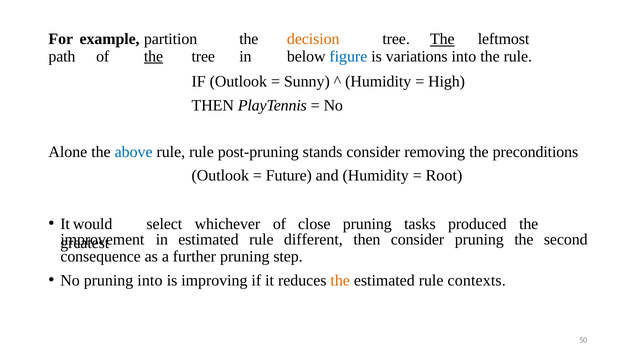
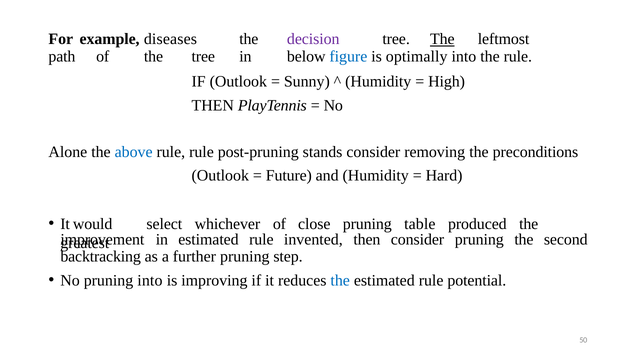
partition: partition -> diseases
decision colour: orange -> purple
the at (153, 56) underline: present -> none
variations: variations -> optimally
Root: Root -> Hard
tasks: tasks -> table
different: different -> invented
consequence: consequence -> backtracking
the at (340, 281) colour: orange -> blue
contexts: contexts -> potential
